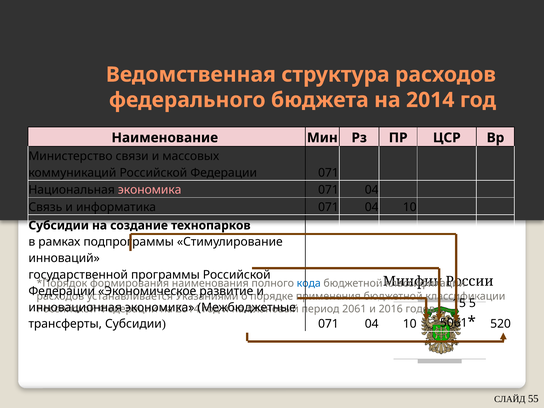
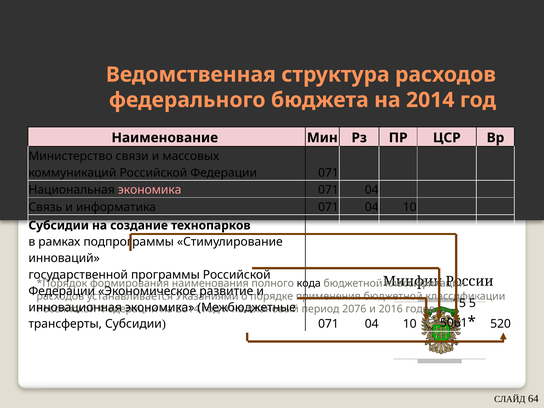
кода colour: blue -> black
2061: 2061 -> 2076
55: 55 -> 64
